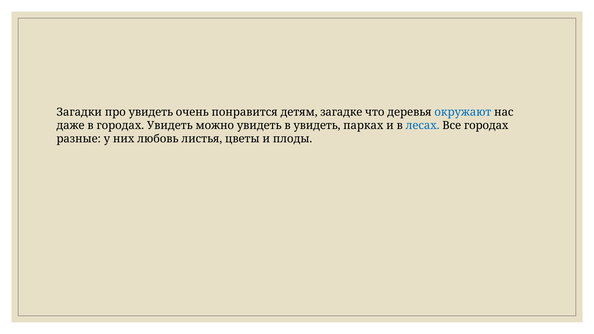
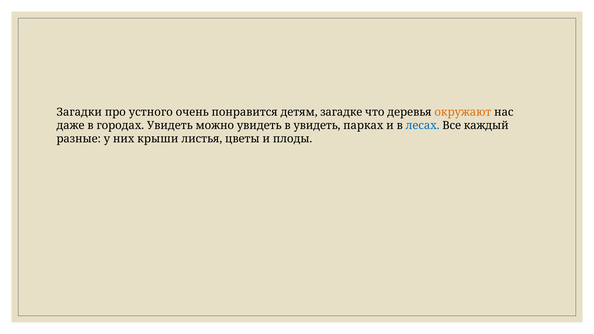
про увидеть: увидеть -> устного
окружают colour: blue -> orange
Все городах: городах -> каждый
любовь: любовь -> крыши
